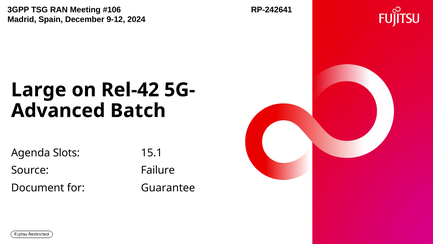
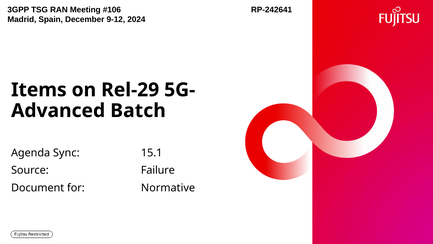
Large: Large -> Items
Rel-42: Rel-42 -> Rel-29
Slots: Slots -> Sync
Guarantee: Guarantee -> Normative
